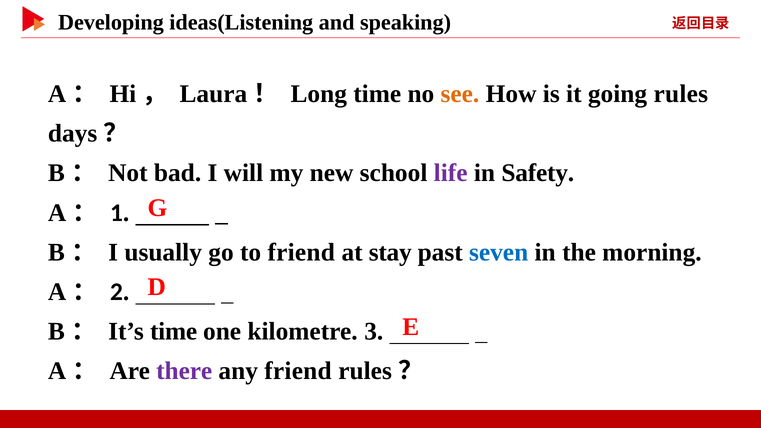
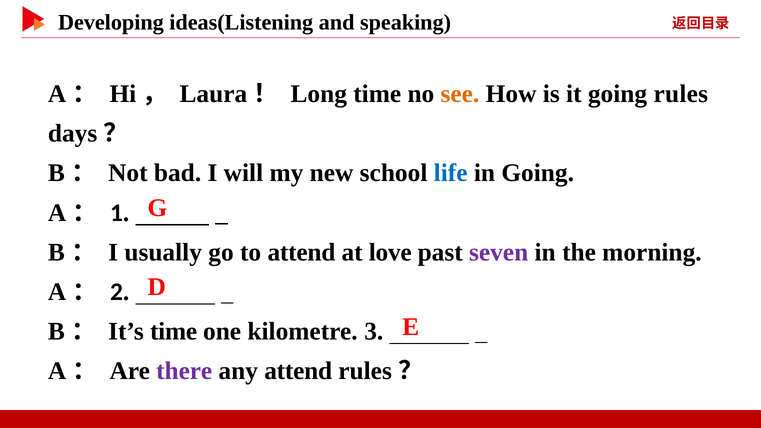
life colour: purple -> blue
in Safety: Safety -> Going
to friend: friend -> attend
stay: stay -> love
seven colour: blue -> purple
any friend: friend -> attend
